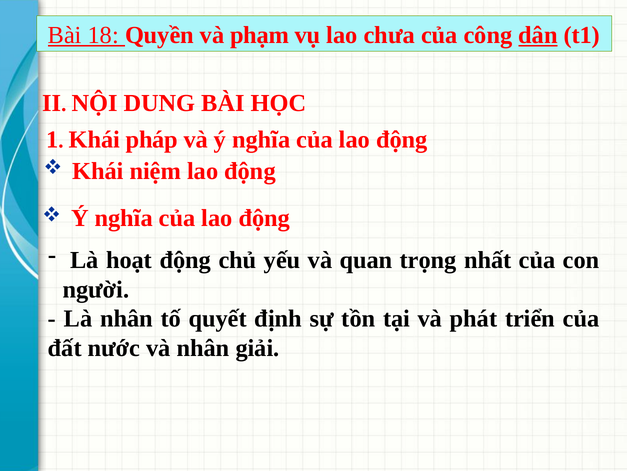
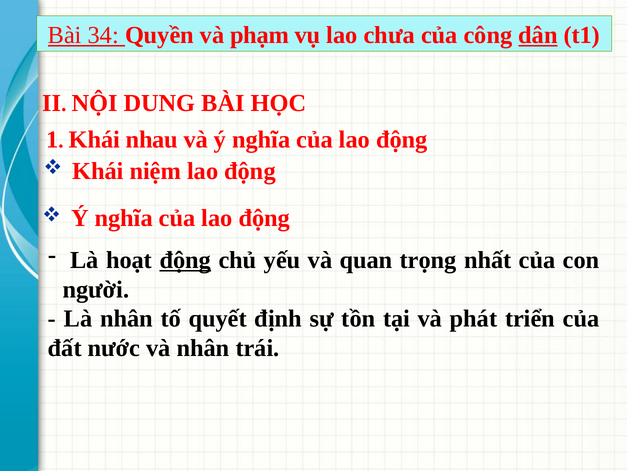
18: 18 -> 34
pháp: pháp -> nhau
động at (185, 260) underline: none -> present
giải: giải -> trái
